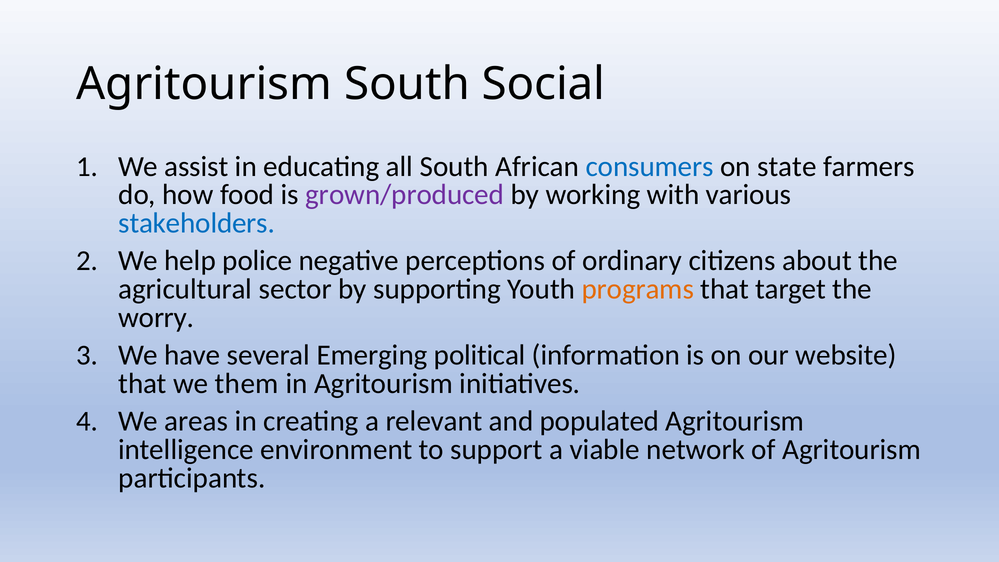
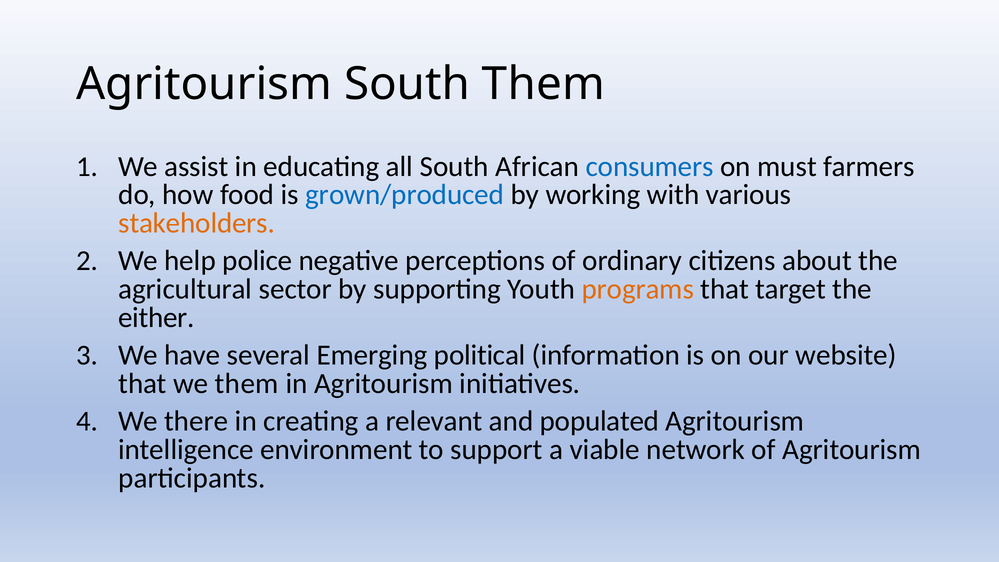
South Social: Social -> Them
state: state -> must
grown/produced colour: purple -> blue
stakeholders colour: blue -> orange
worry: worry -> either
areas: areas -> there
